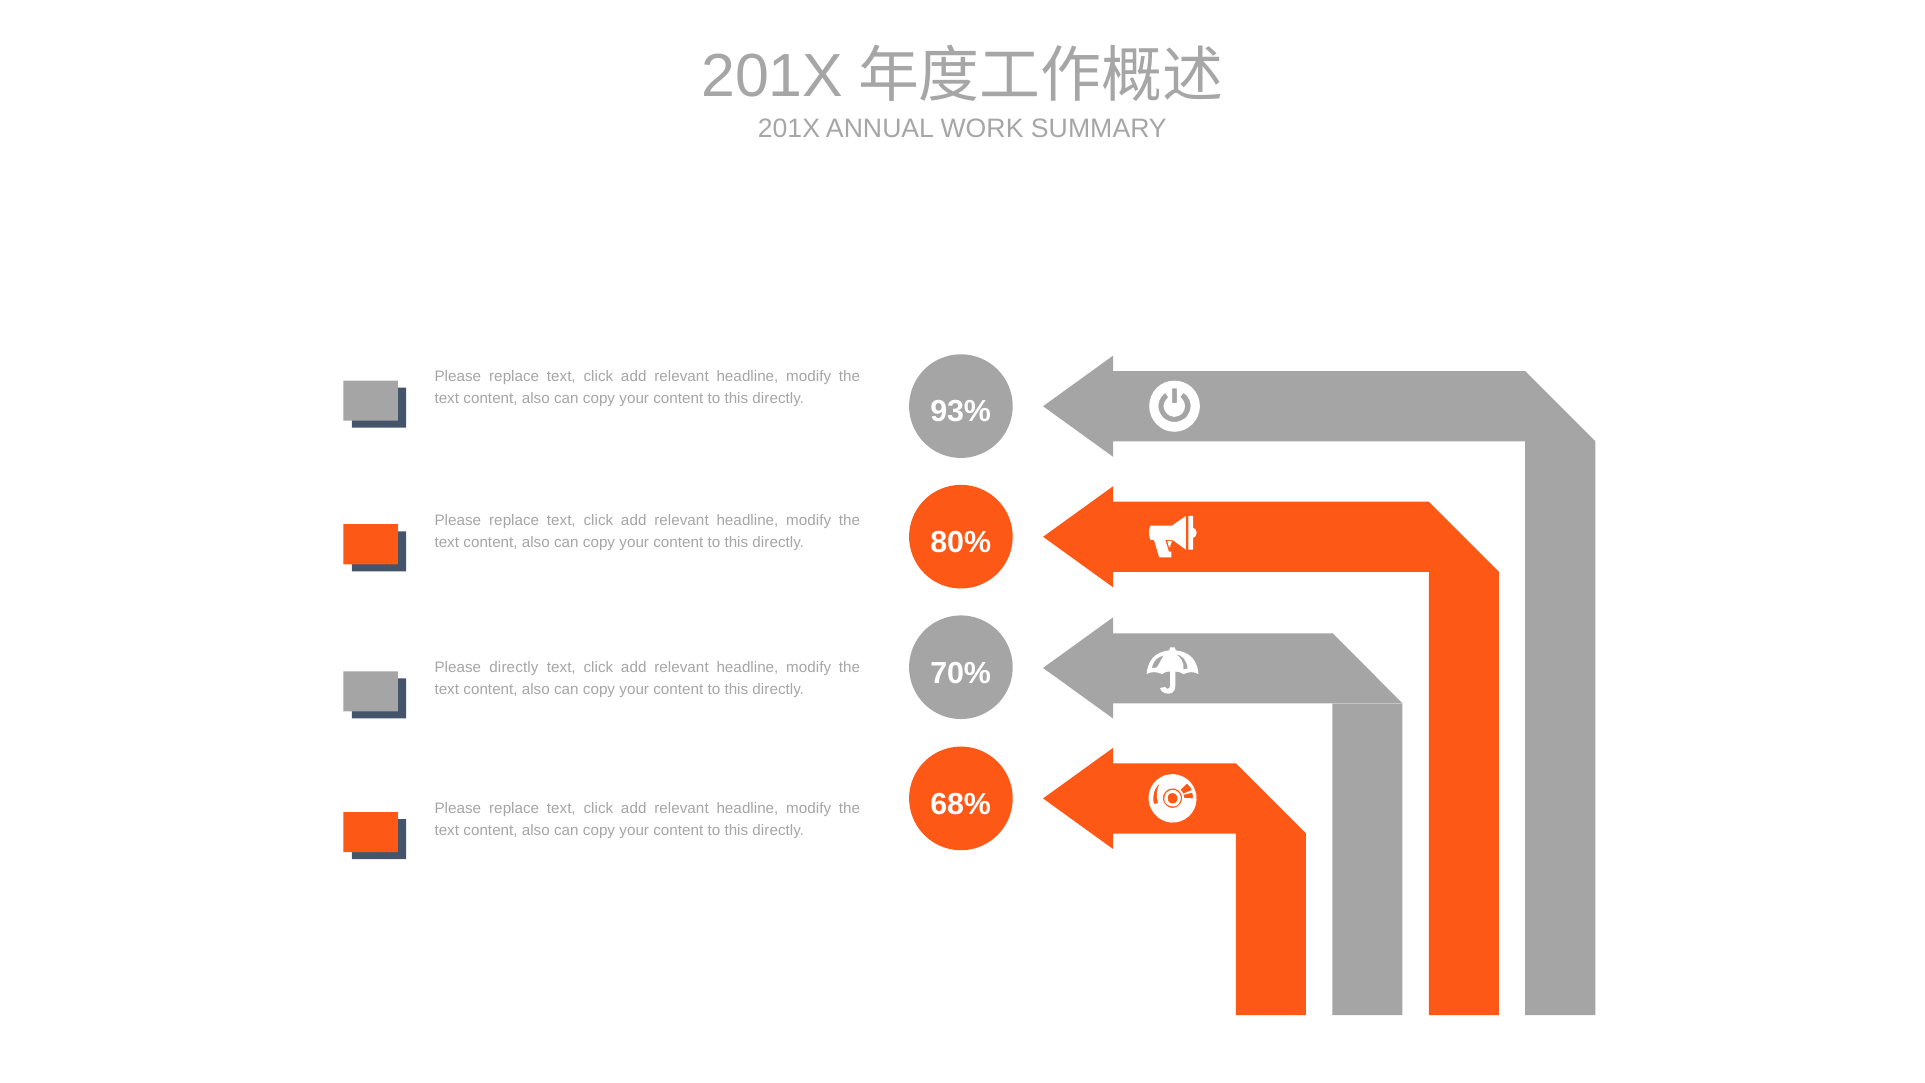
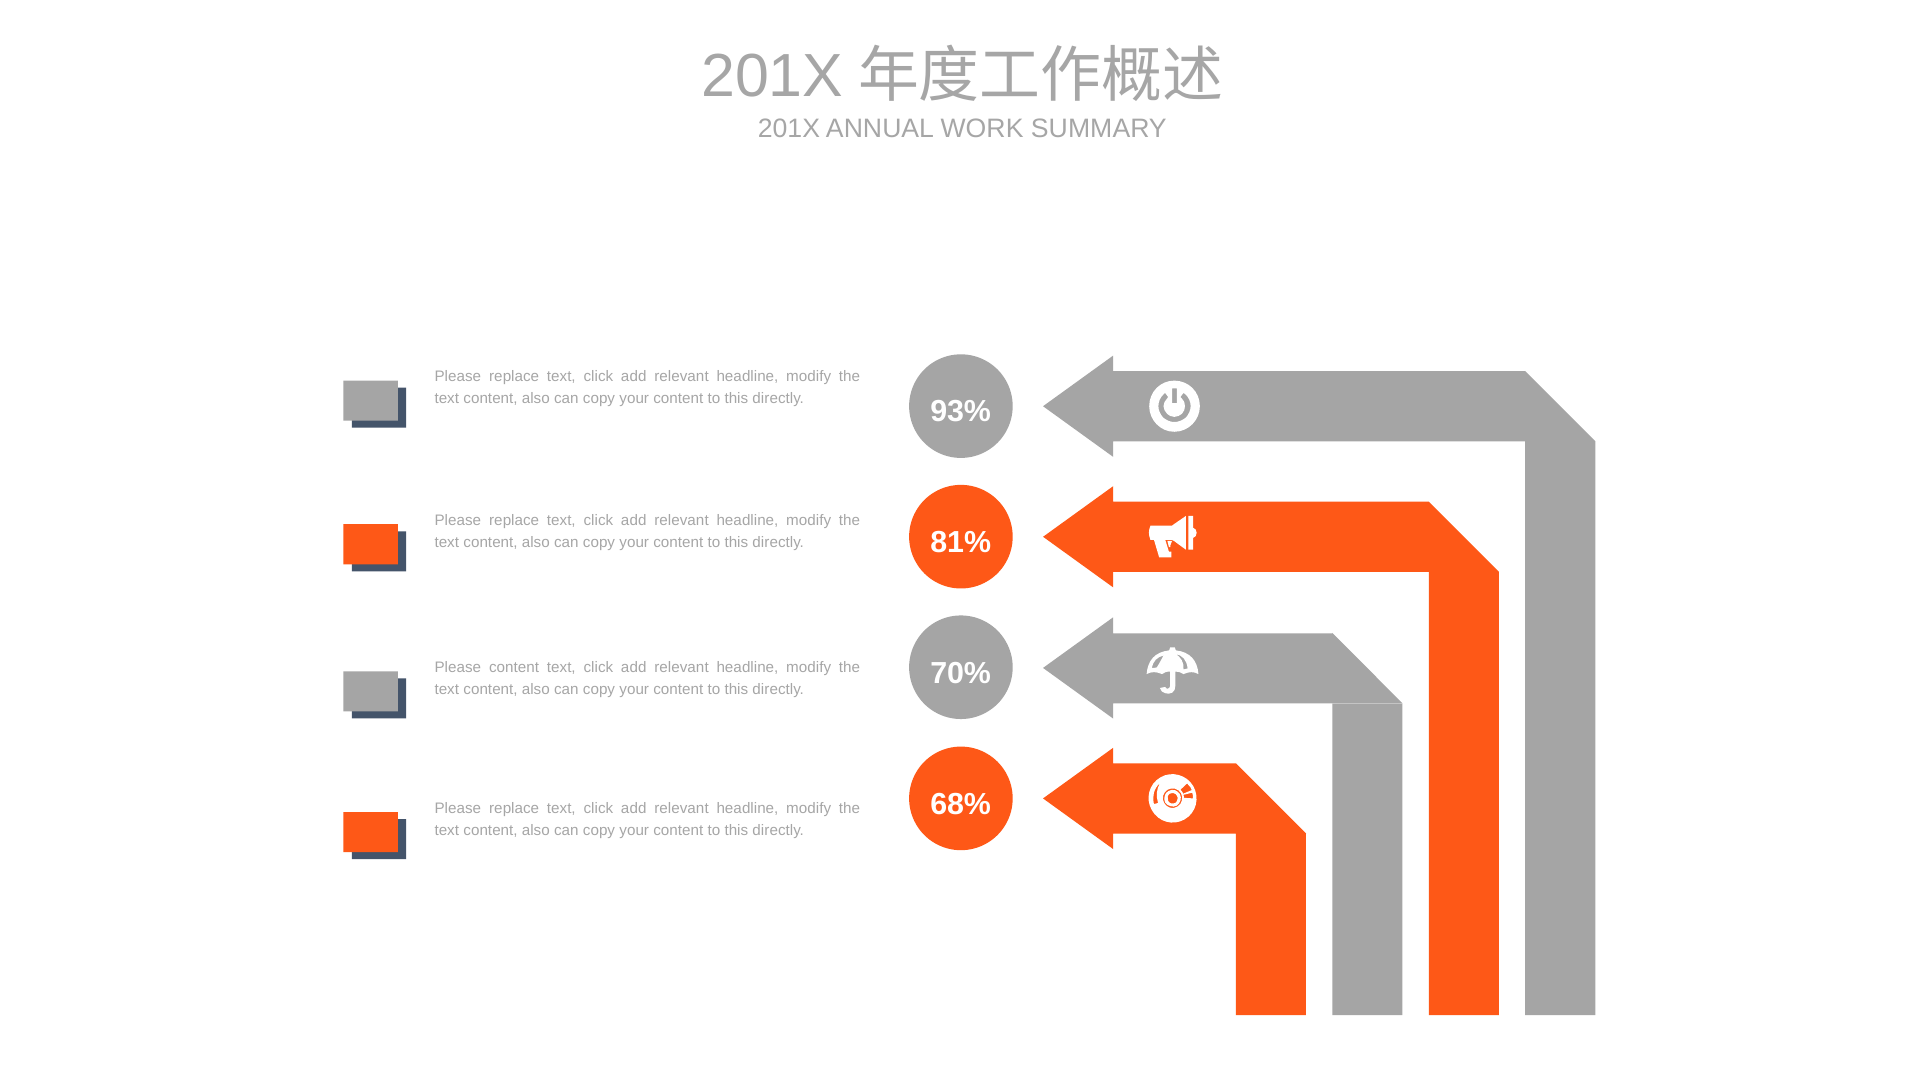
80%: 80% -> 81%
Please directly: directly -> content
